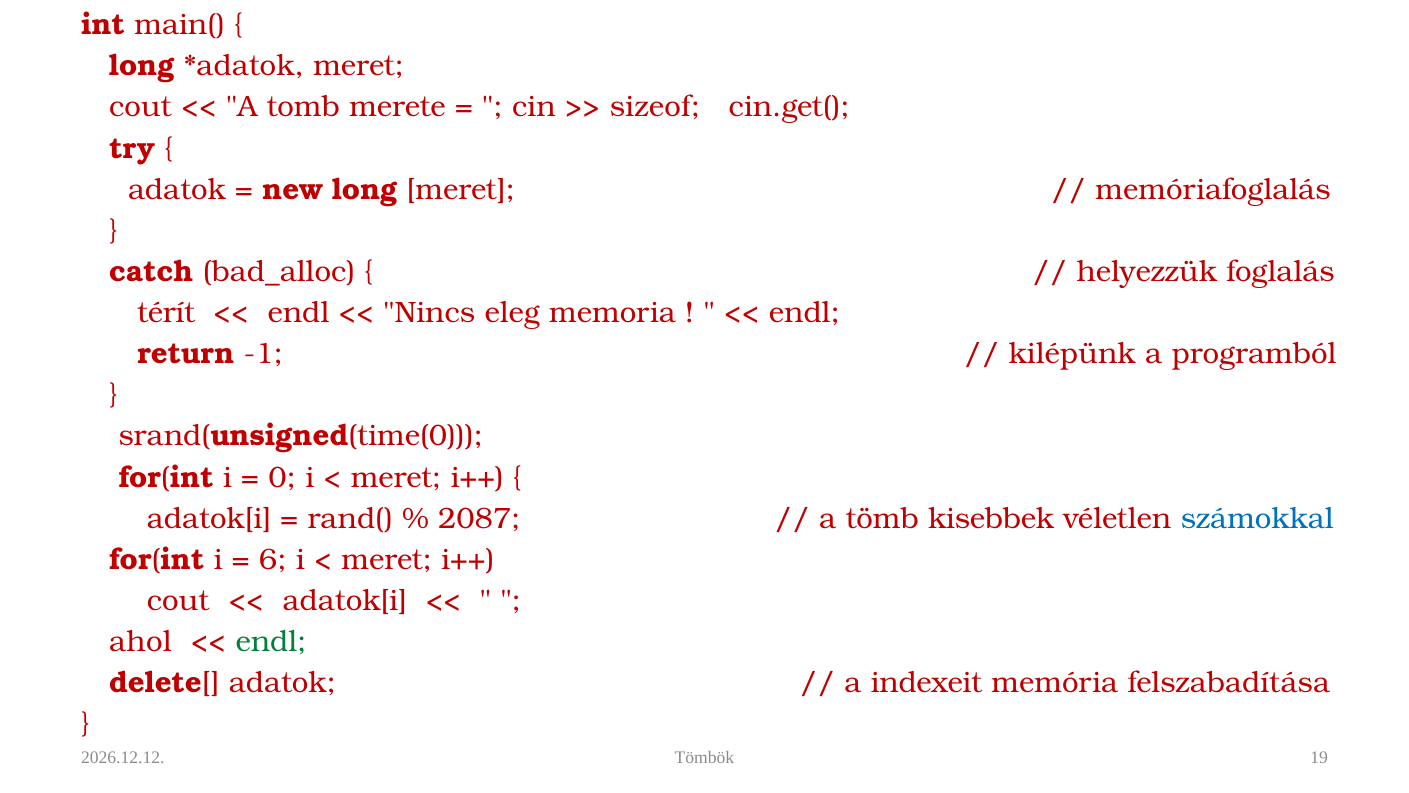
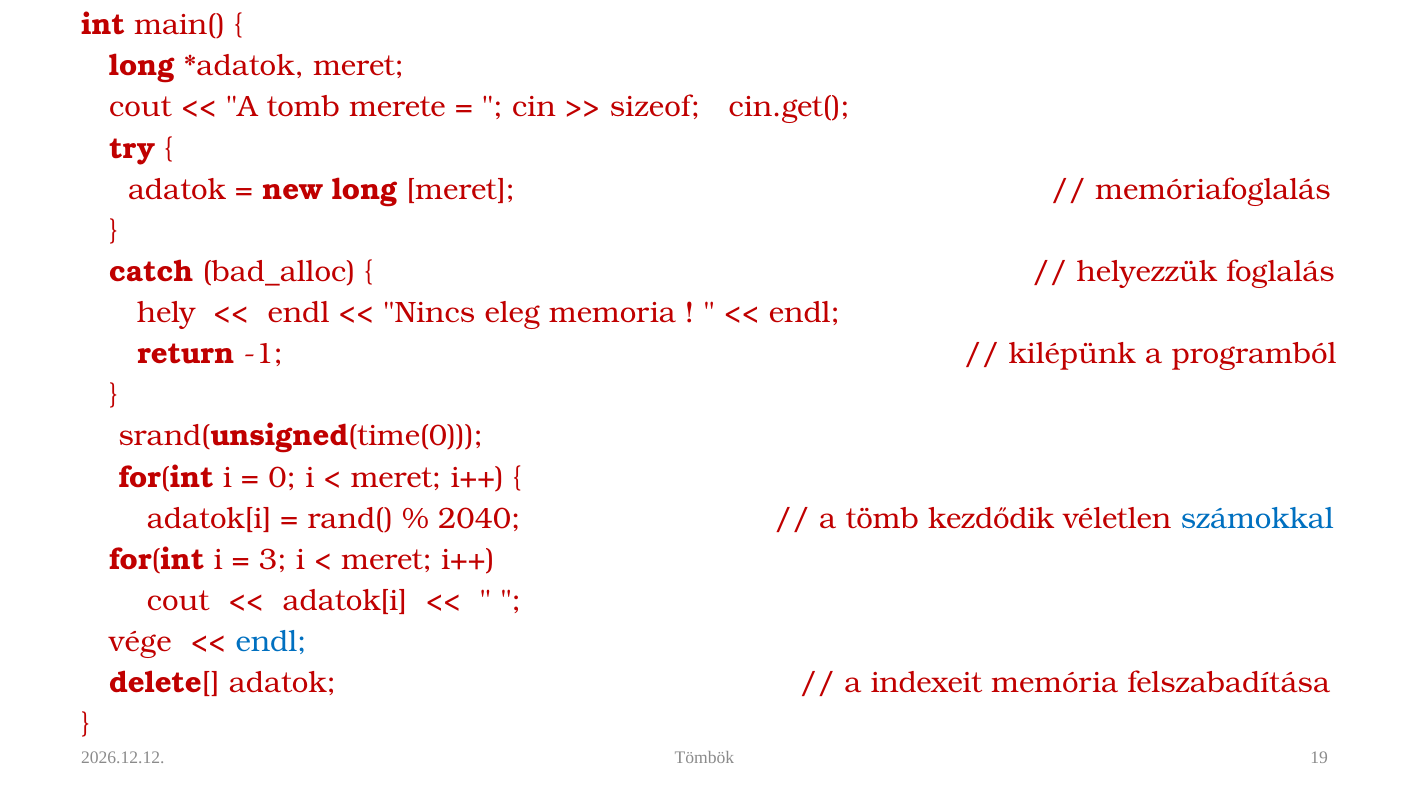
térít: térít -> hely
2087: 2087 -> 2040
kisebbek: kisebbek -> kezdődik
6: 6 -> 3
ahol: ahol -> vége
endl at (271, 642) colour: green -> blue
